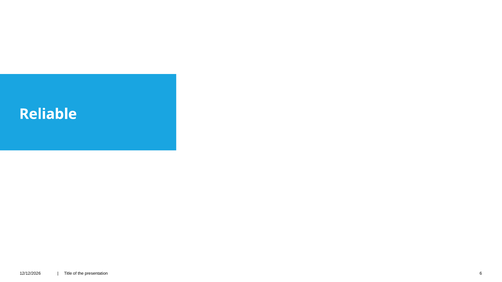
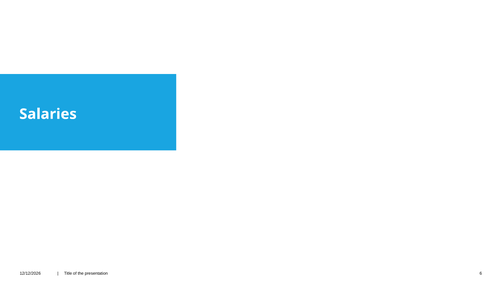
Reliable: Reliable -> Salaries
